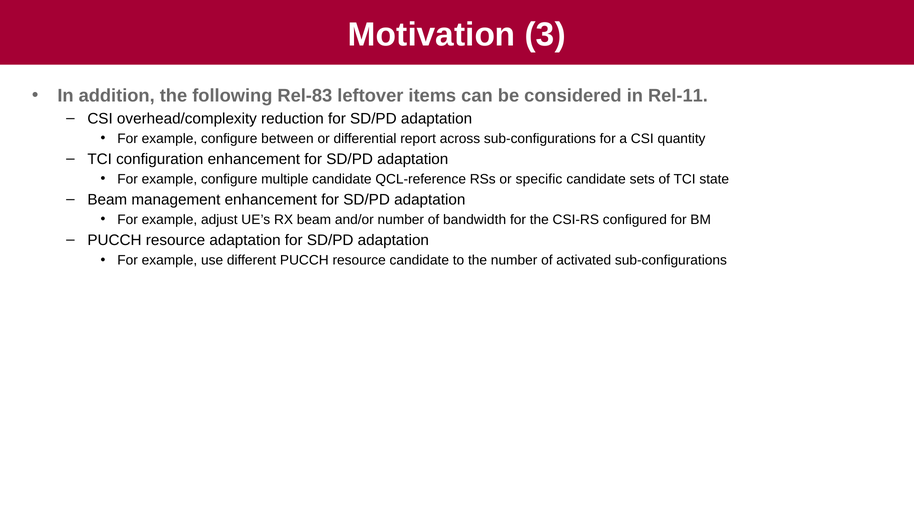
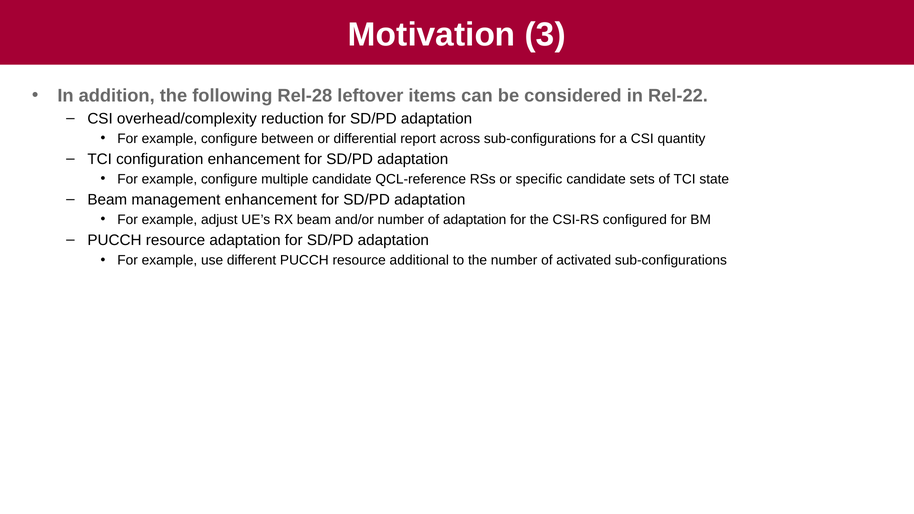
Rel-83: Rel-83 -> Rel-28
Rel-11: Rel-11 -> Rel-22
of bandwidth: bandwidth -> adaptation
resource candidate: candidate -> additional
